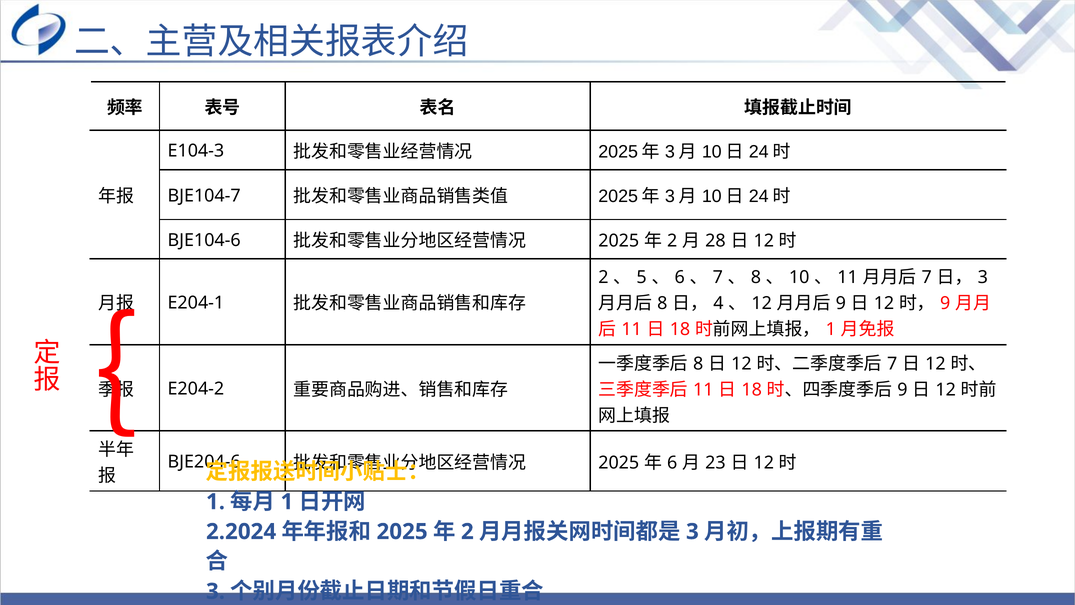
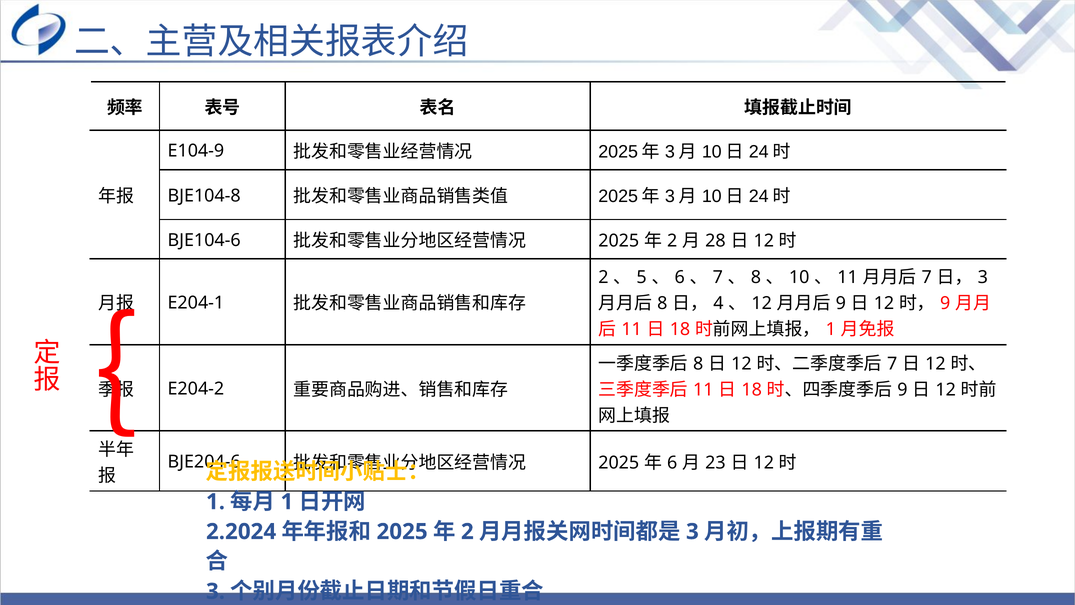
E104-3: E104-3 -> E104-9
BJE104-7: BJE104-7 -> BJE104-8
